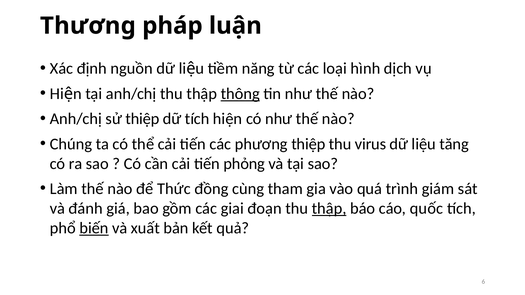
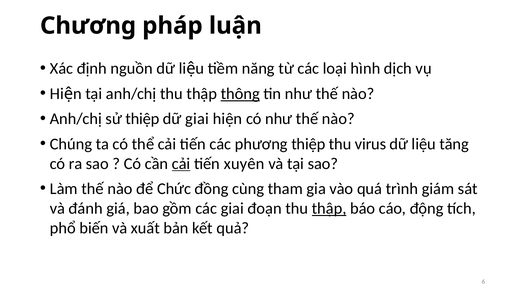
Thương: Thương -> Chương
dữ tích: tích -> giai
cải at (181, 164) underline: none -> present
phỏng: phỏng -> xuyên
Thức: Thức -> Chức
quốc: quốc -> động
biến underline: present -> none
